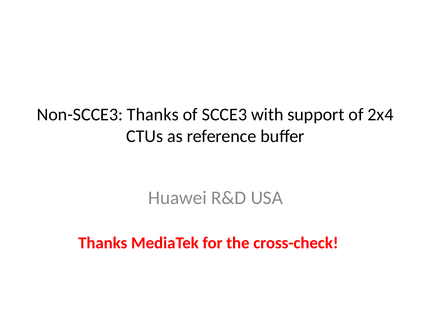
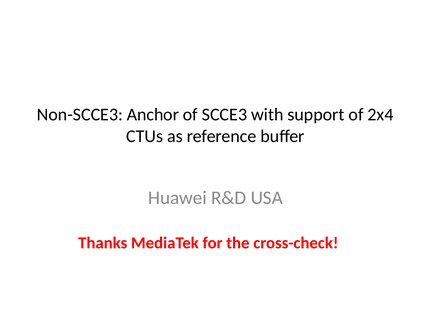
Non-SCCE3 Thanks: Thanks -> Anchor
